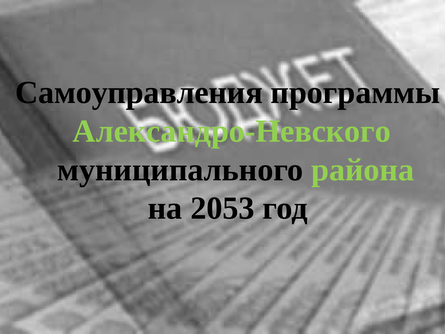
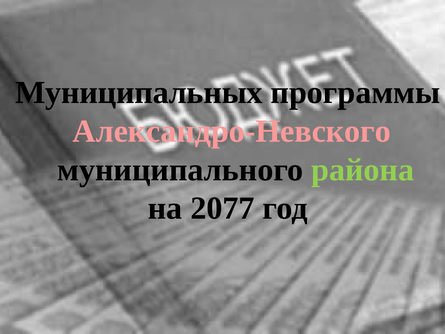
Самоуправления: Самоуправления -> Муниципальных
Александро-Невского colour: light green -> pink
2053: 2053 -> 2077
